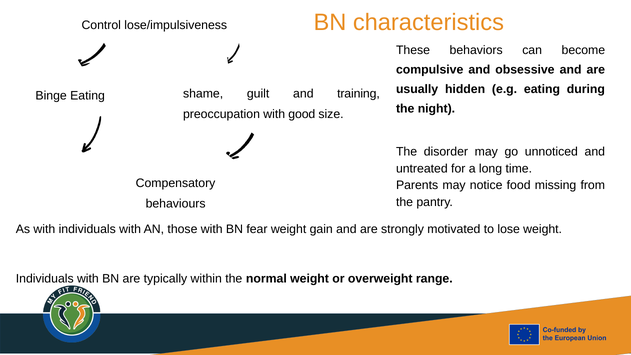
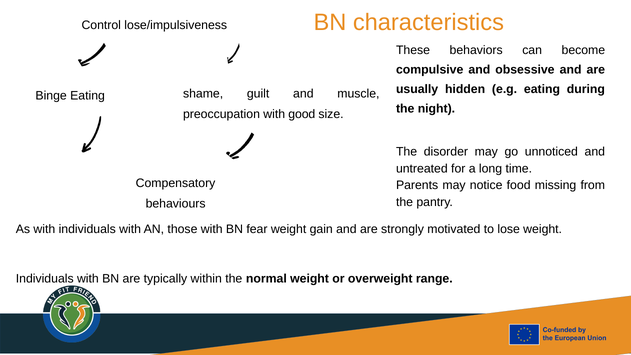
training: training -> muscle
